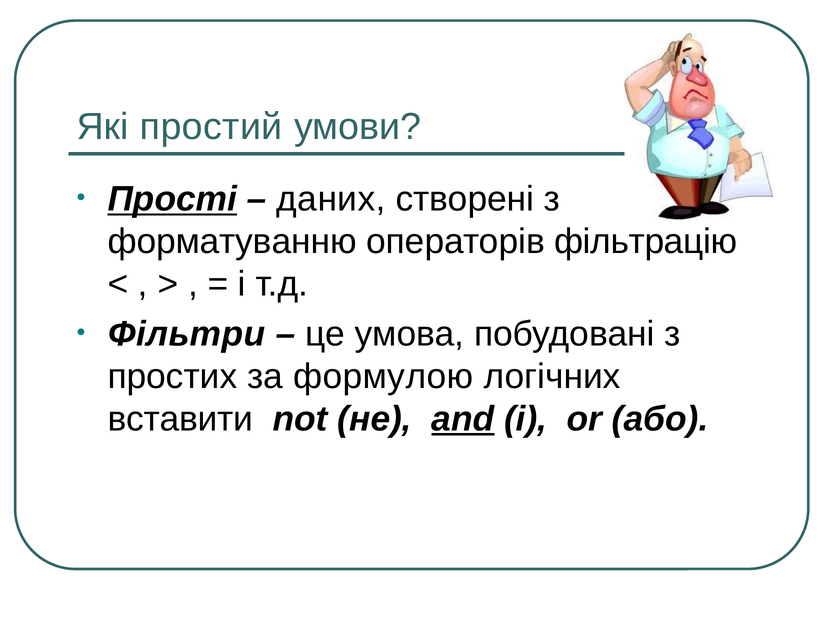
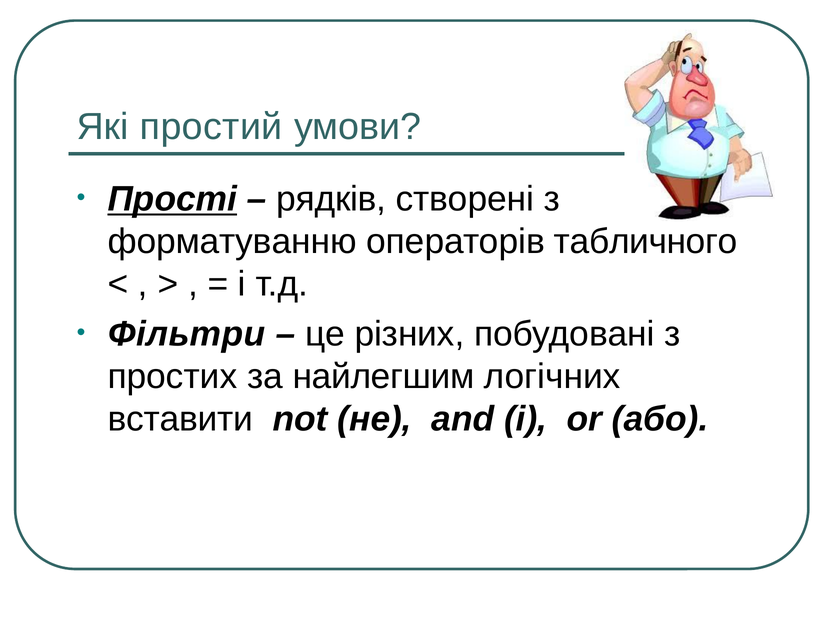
даних: даних -> рядків
фільтрацію: фільтрацію -> табличного
умова: умова -> різних
формулою: формулою -> найлегшим
and underline: present -> none
